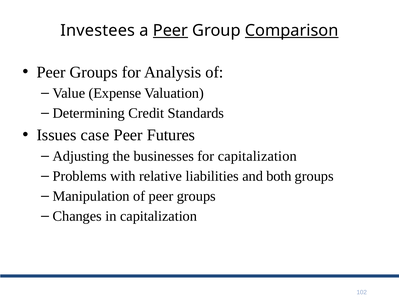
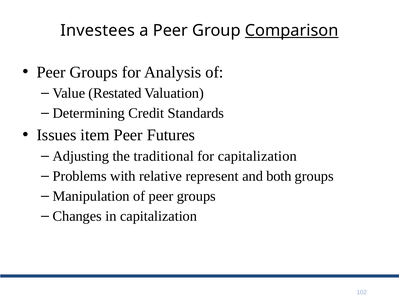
Peer at (170, 31) underline: present -> none
Expense: Expense -> Restated
case: case -> item
businesses: businesses -> traditional
liabilities: liabilities -> represent
